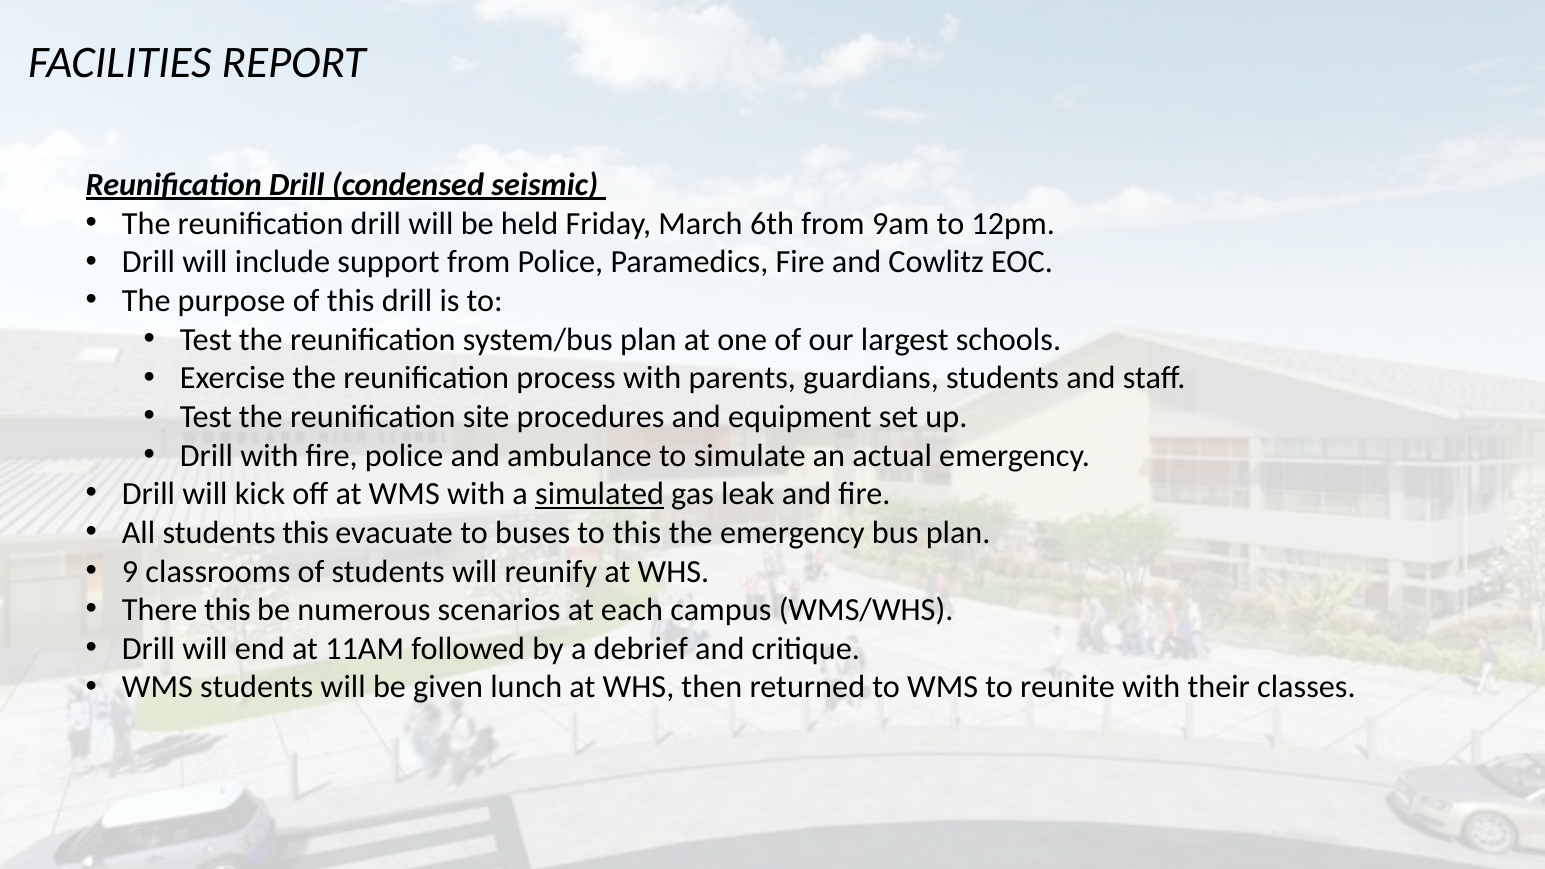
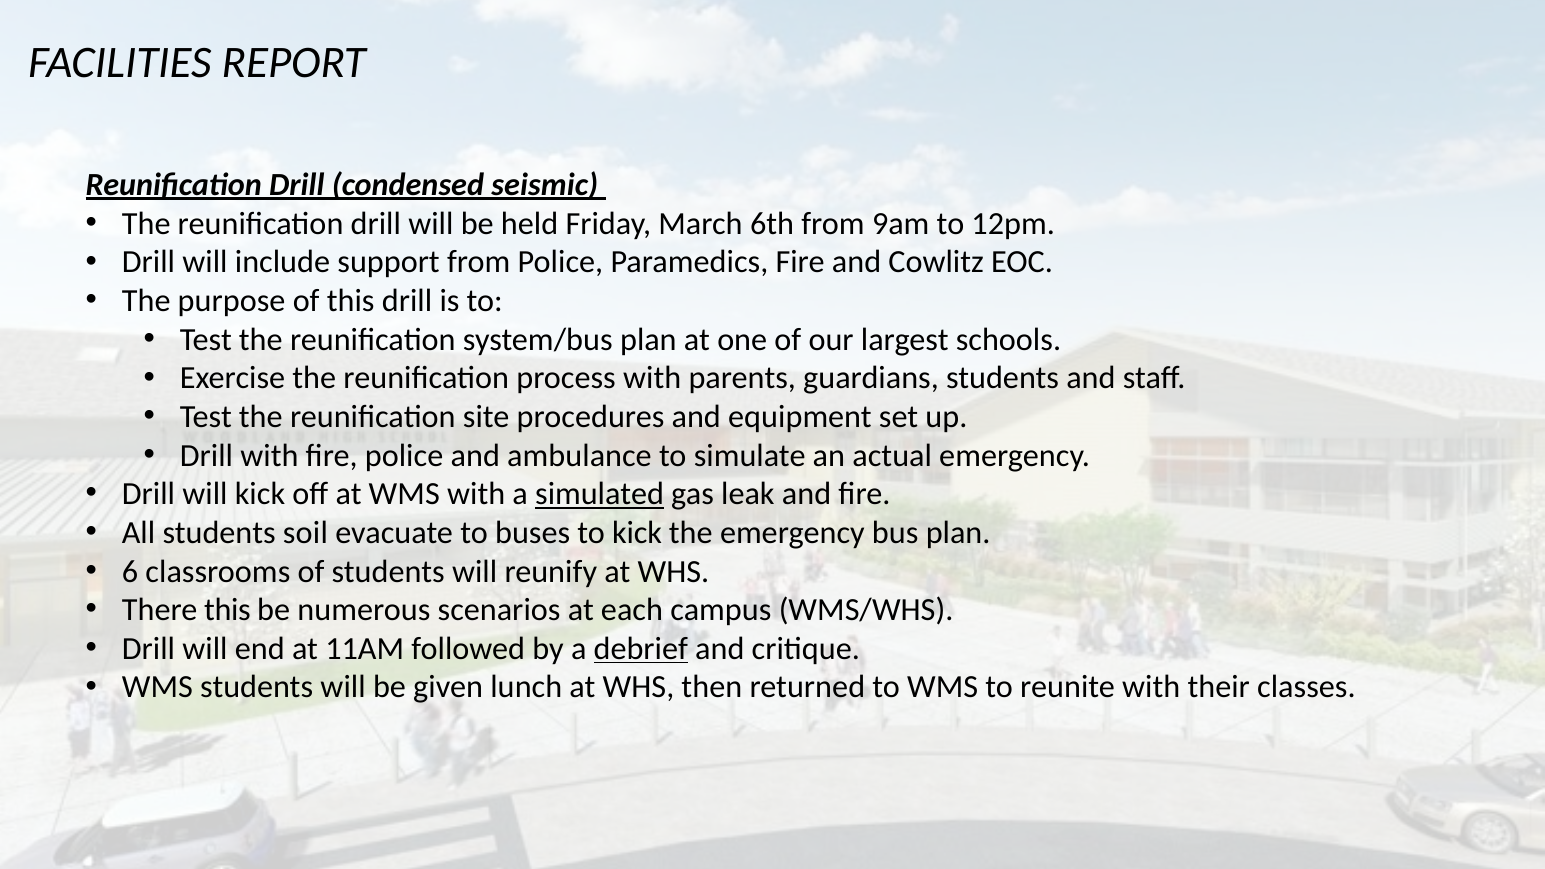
students this: this -> soil
to this: this -> kick
9: 9 -> 6
debrief underline: none -> present
